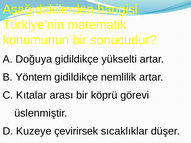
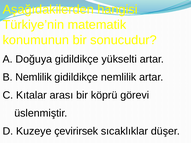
B Yöntem: Yöntem -> Nemlilik
